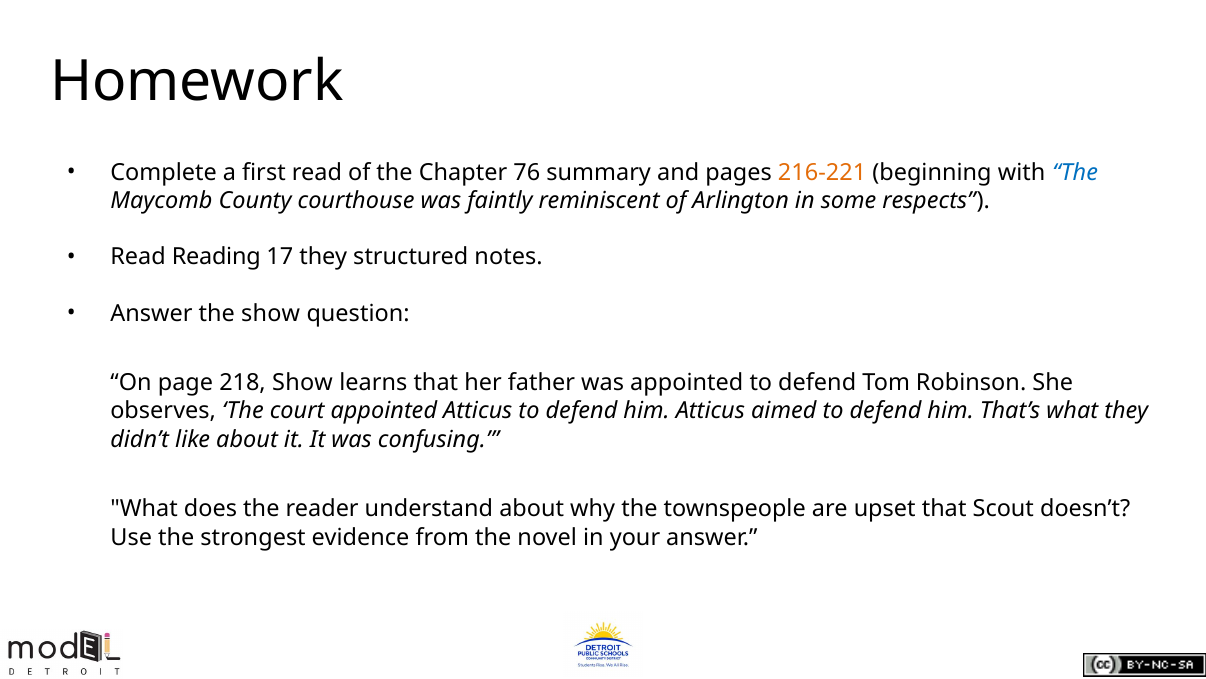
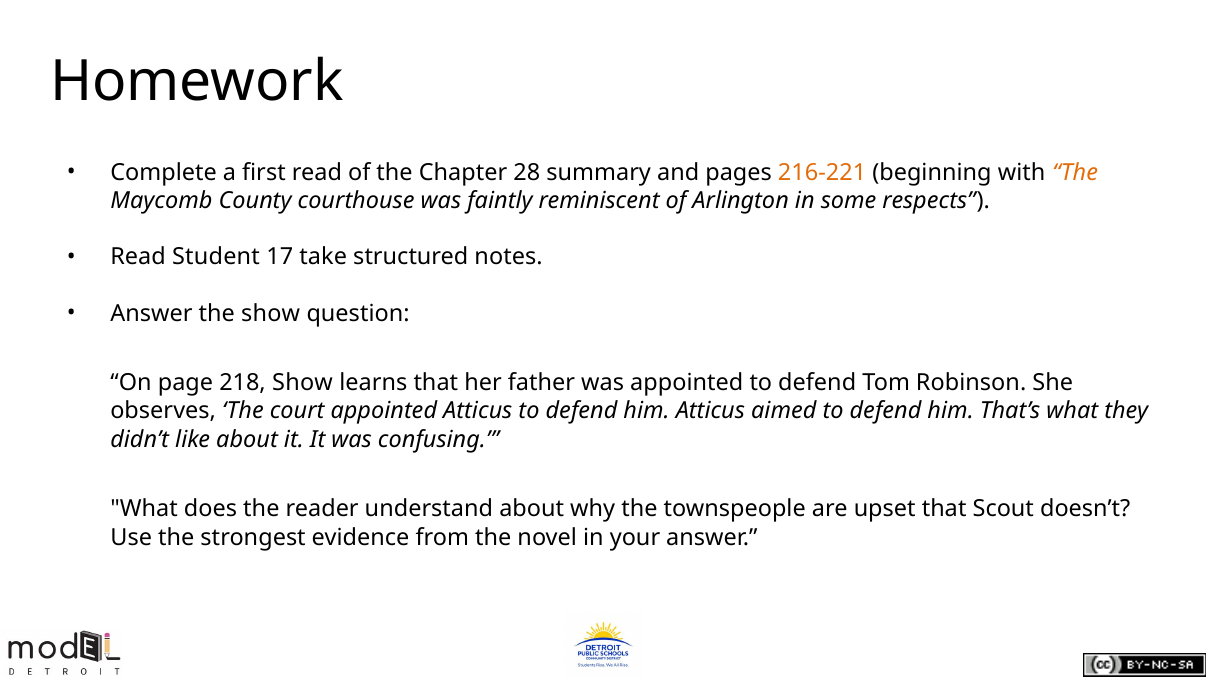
76: 76 -> 28
The at (1075, 172) colour: blue -> orange
Reading: Reading -> Student
17 they: they -> take
